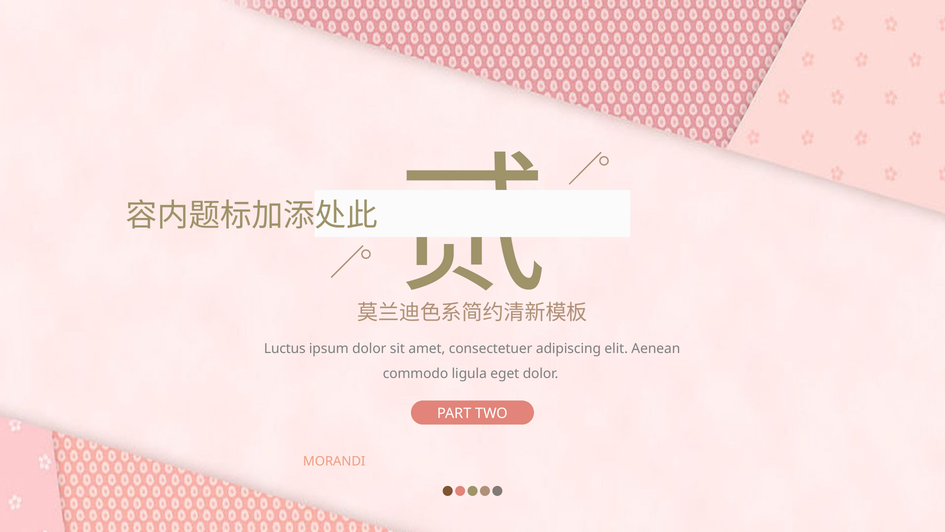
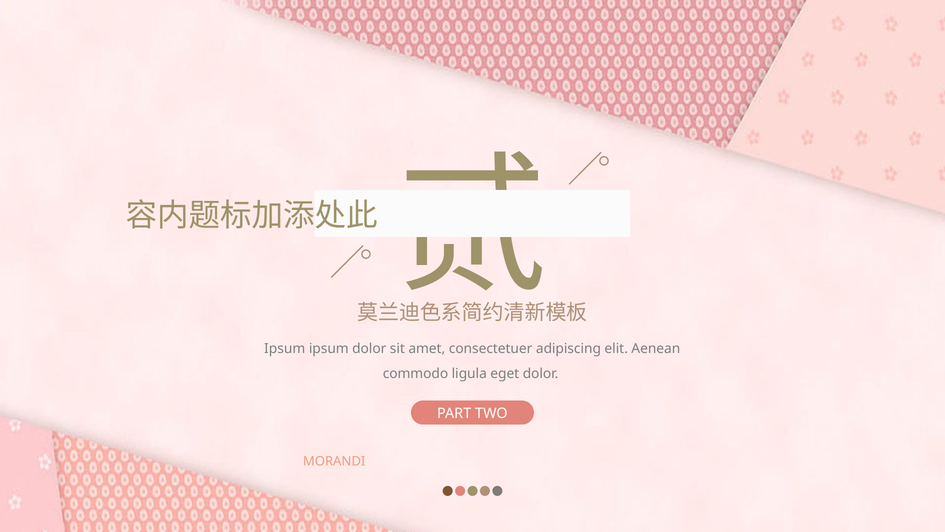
Luctus at (285, 349): Luctus -> Ipsum
